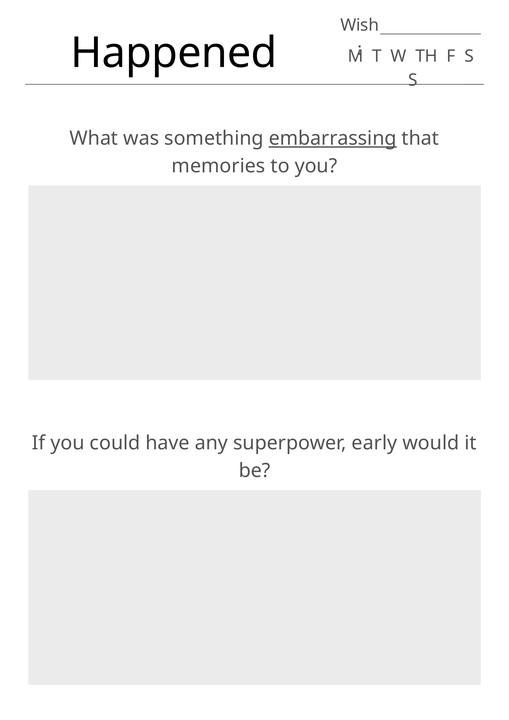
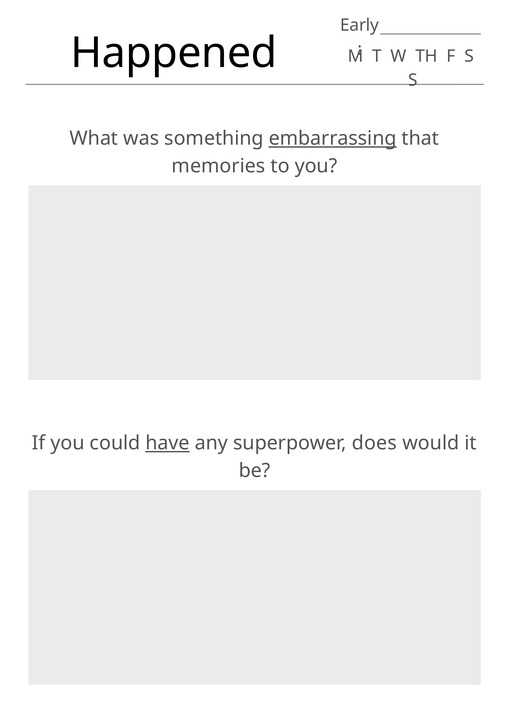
Wish: Wish -> Early
have underline: none -> present
early: early -> does
